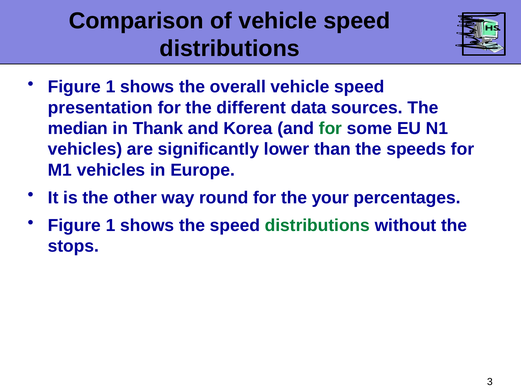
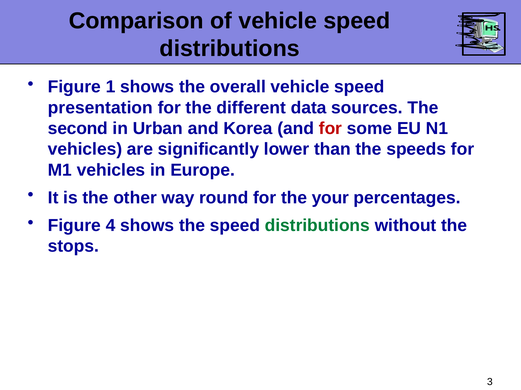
median: median -> second
Thank: Thank -> Urban
for at (330, 129) colour: green -> red
1 at (111, 226): 1 -> 4
